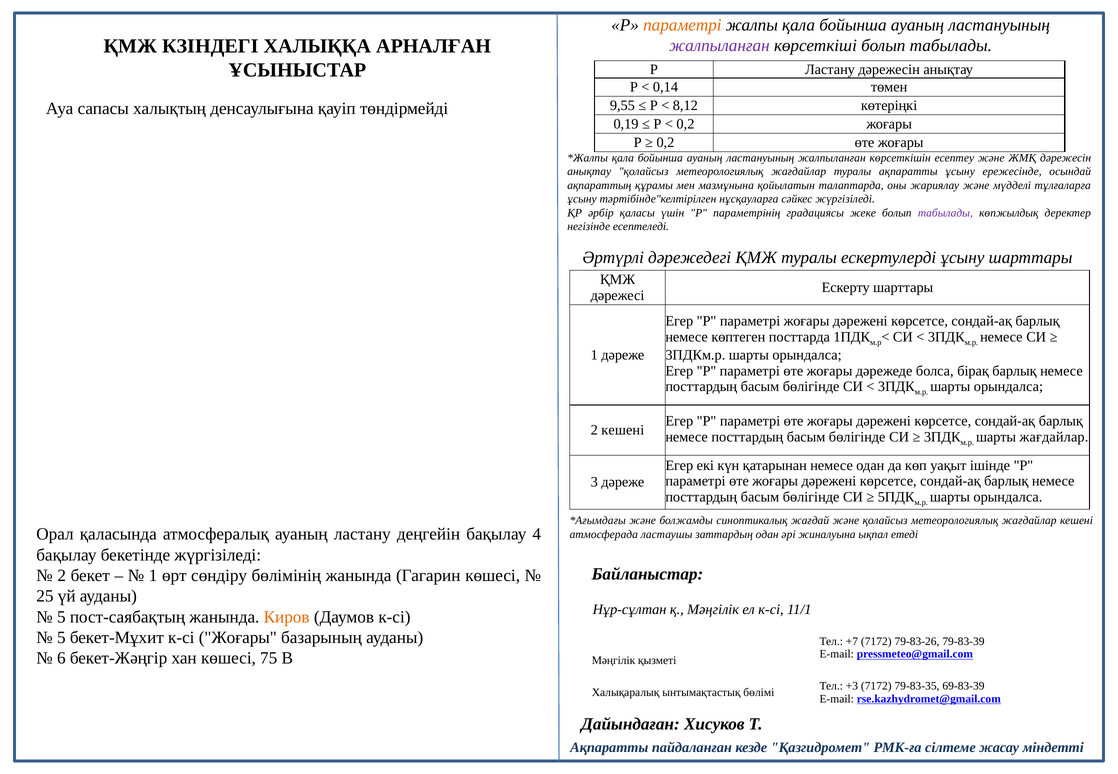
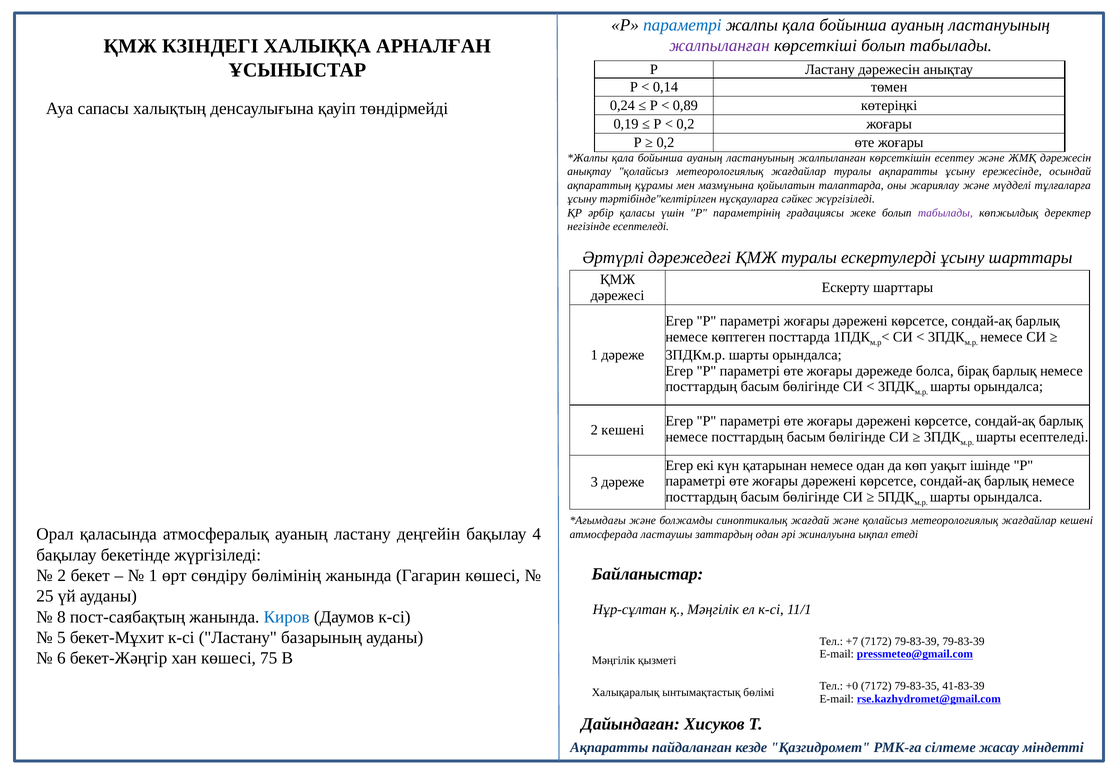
параметрі at (682, 25) colour: orange -> blue
9,55: 9,55 -> 0,24
8,12: 8,12 -> 0,89
шарты жағдайлар: жағдайлар -> есептеледі
5 at (61, 617): 5 -> 8
Киров colour: orange -> blue
к-сі Жоғары: Жоғары -> Ластану
7172 79-83-26: 79-83-26 -> 79-83-39
+3: +3 -> +0
69-83-39: 69-83-39 -> 41-83-39
